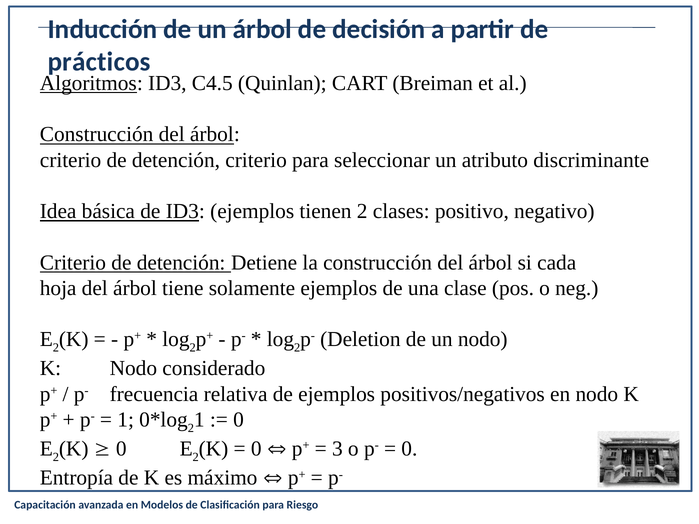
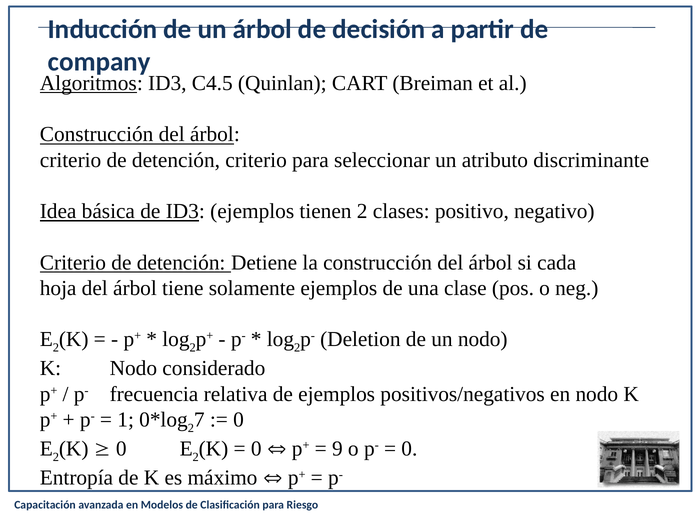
prácticos: prácticos -> company
2 1: 1 -> 7
3: 3 -> 9
